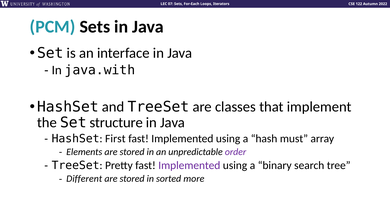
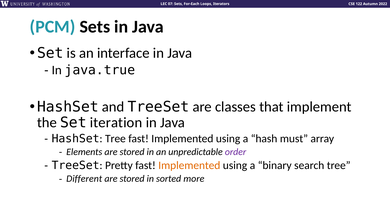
java.with: java.with -> java.true
structure: structure -> iteration
HashSet First: First -> Tree
Implemented at (189, 166) colour: purple -> orange
